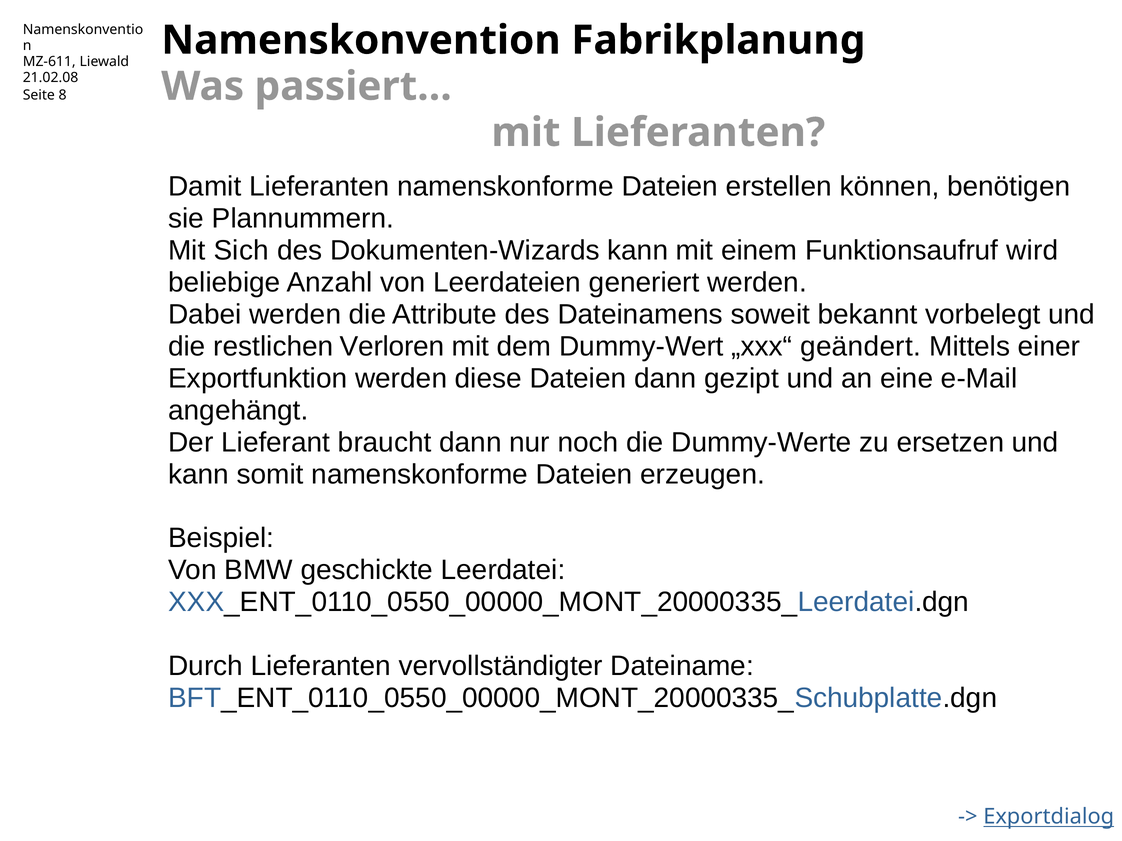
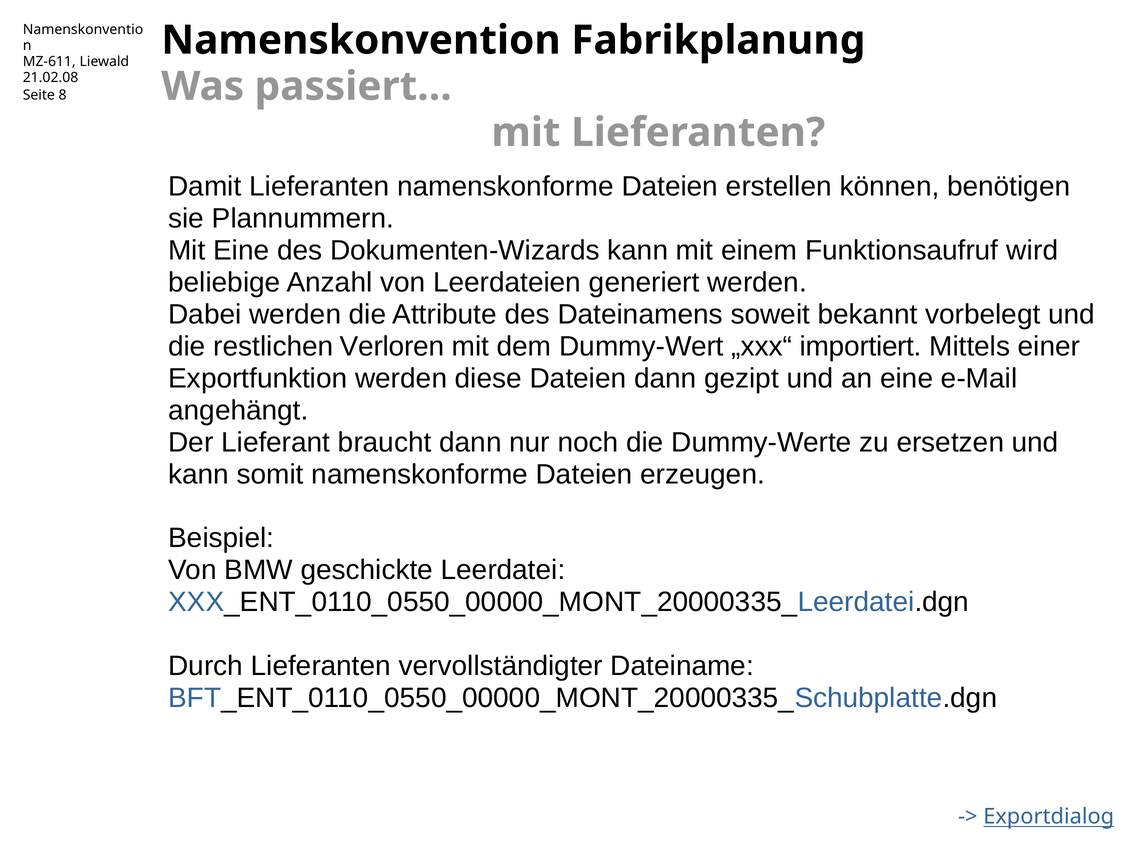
Mit Sich: Sich -> Eine
geändert: geändert -> importiert
